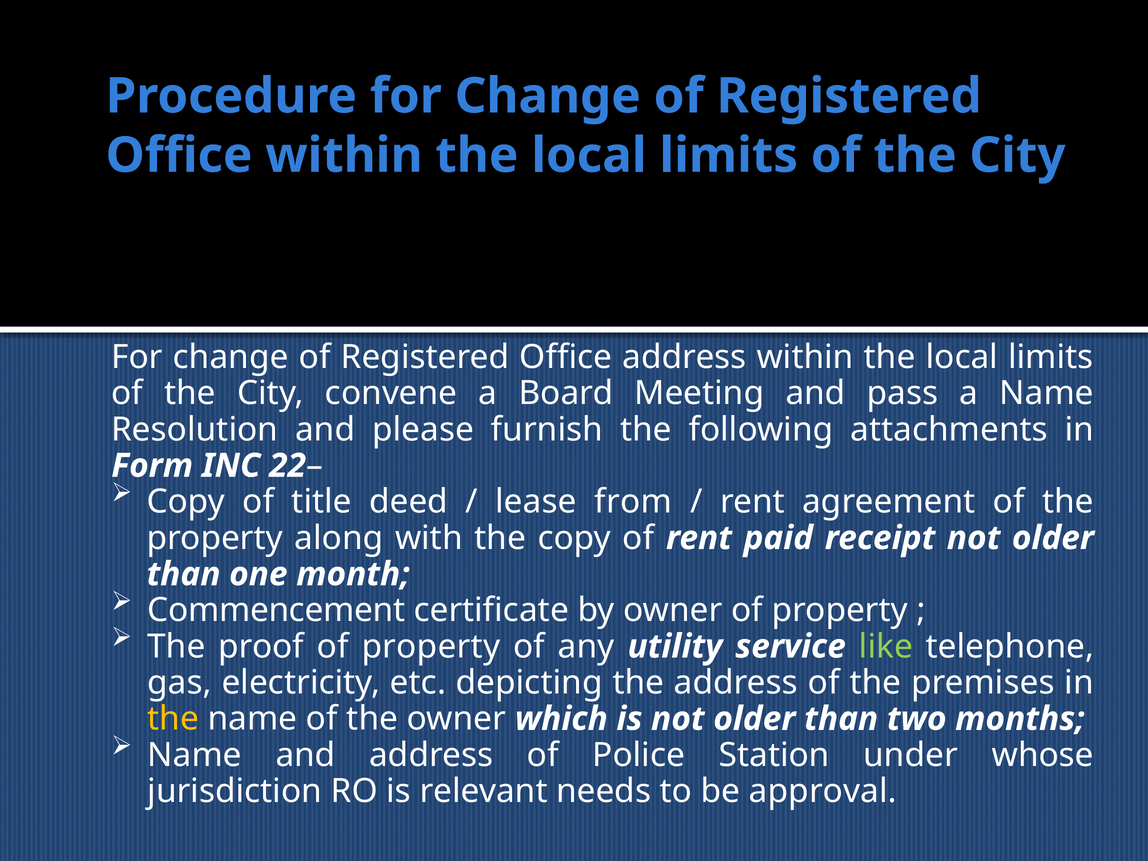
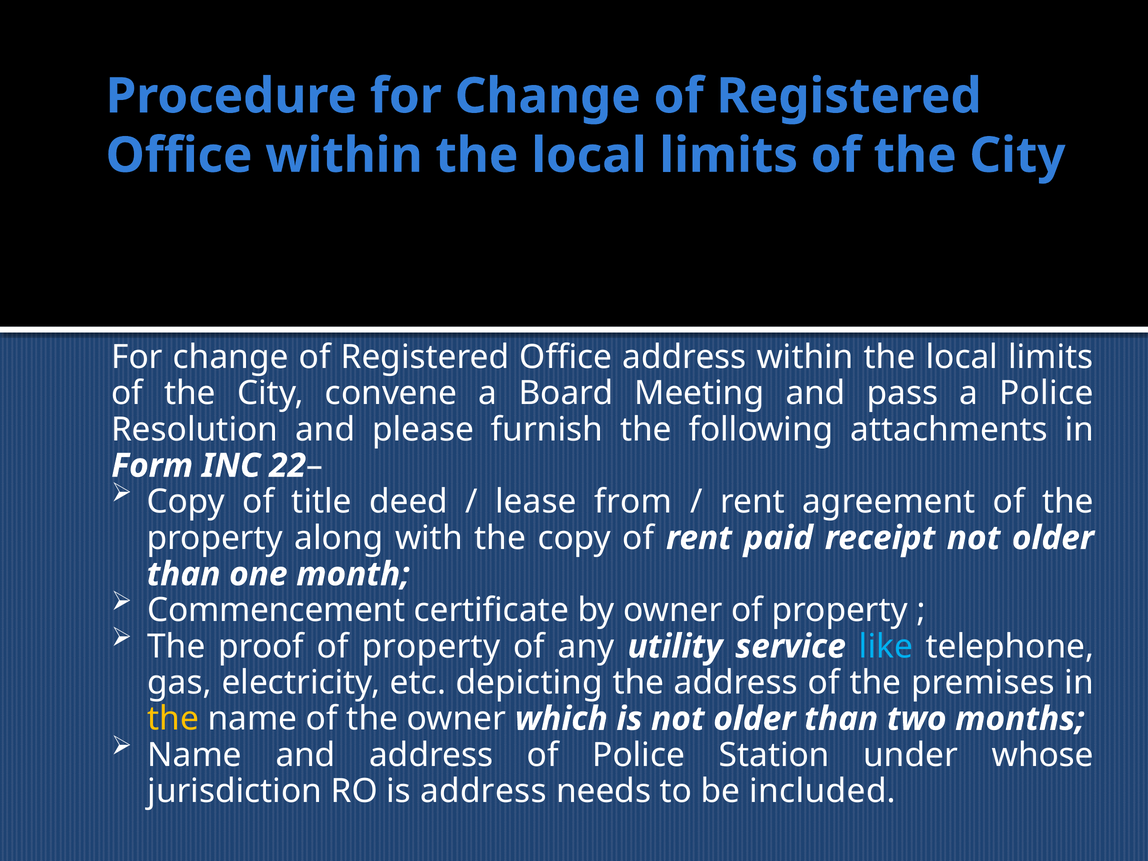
a Name: Name -> Police
like colour: light green -> light blue
is relevant: relevant -> address
approval: approval -> included
